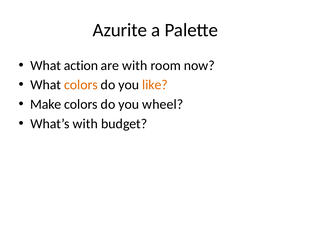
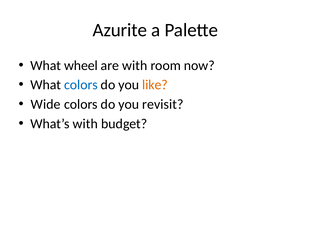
action: action -> wheel
colors at (81, 85) colour: orange -> blue
Make: Make -> Wide
wheel: wheel -> revisit
